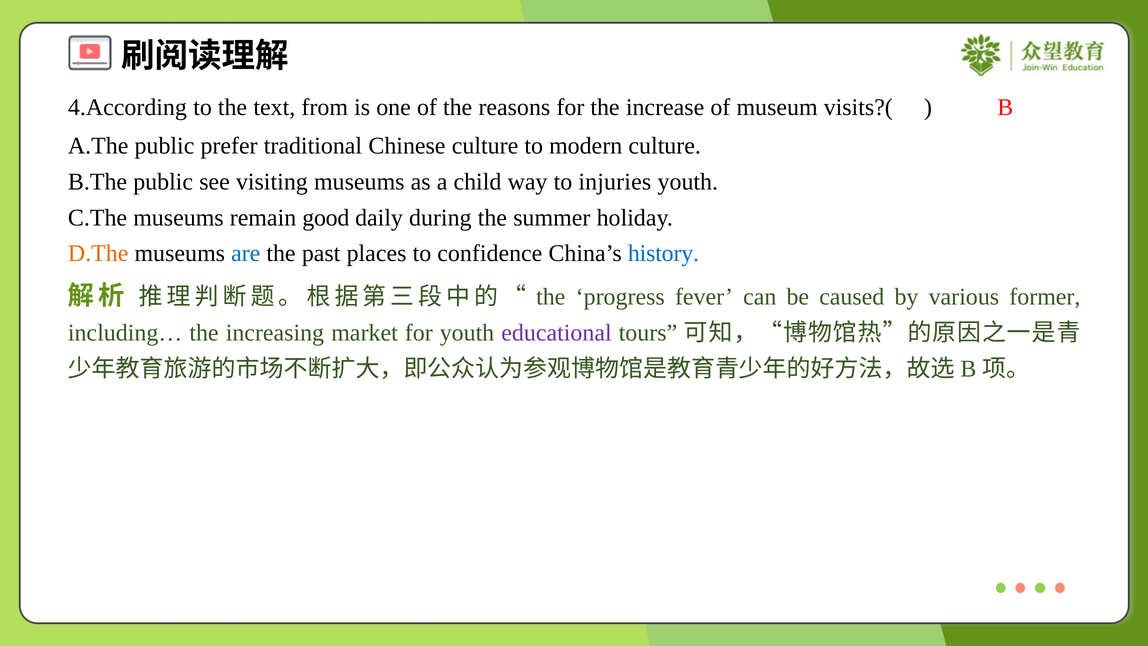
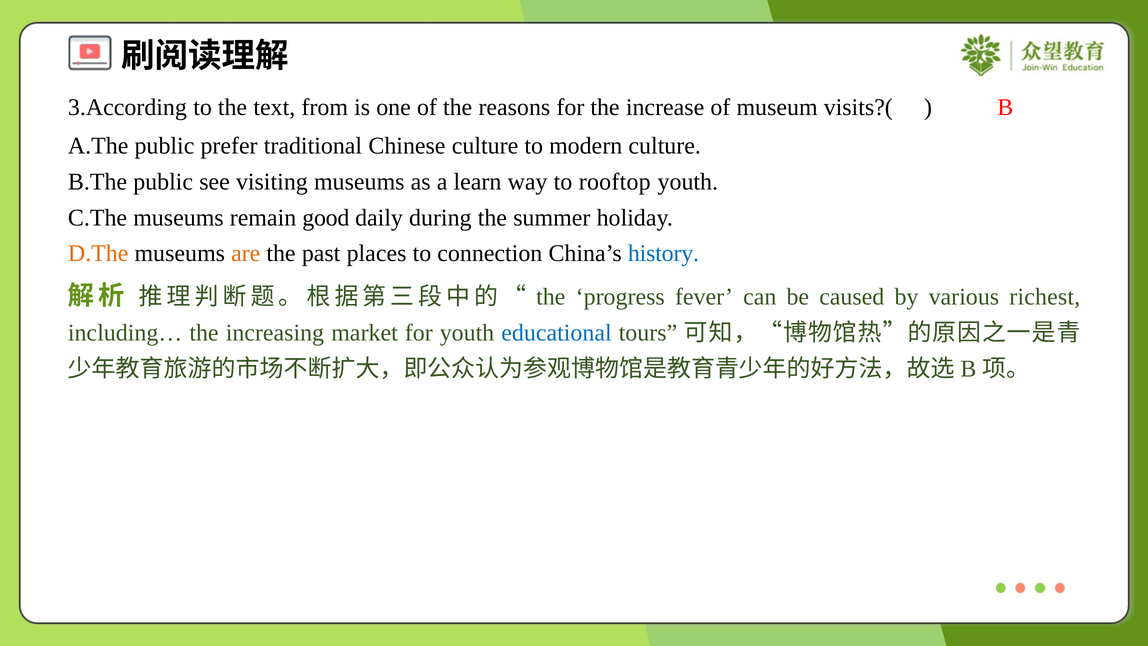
4.According: 4.According -> 3.According
child: child -> learn
injuries: injuries -> rooftop
are colour: blue -> orange
confidence: confidence -> connection
former: former -> richest
educational colour: purple -> blue
